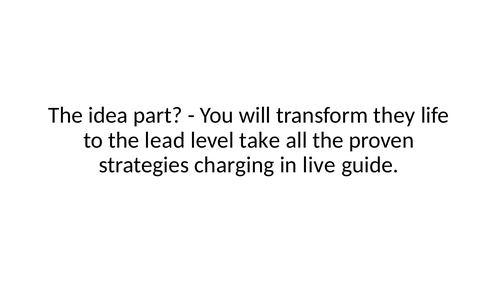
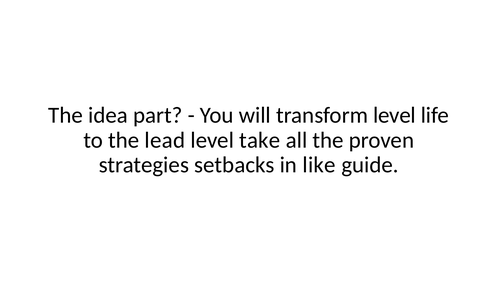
transform they: they -> level
charging: charging -> setbacks
live: live -> like
